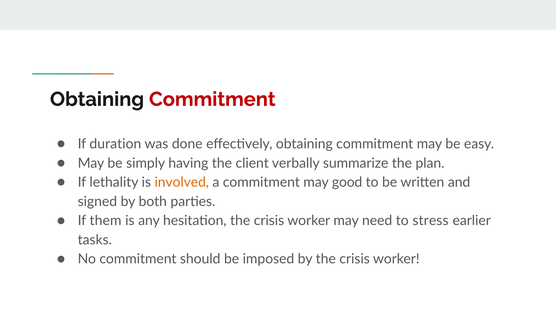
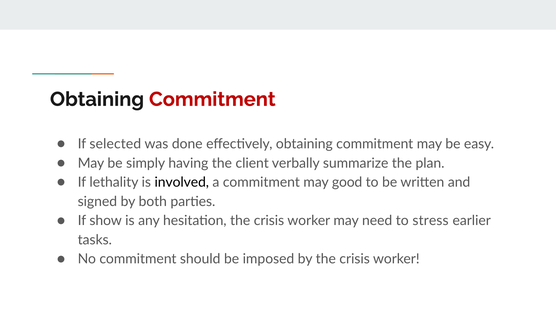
duration: duration -> selected
involved colour: orange -> black
them: them -> show
